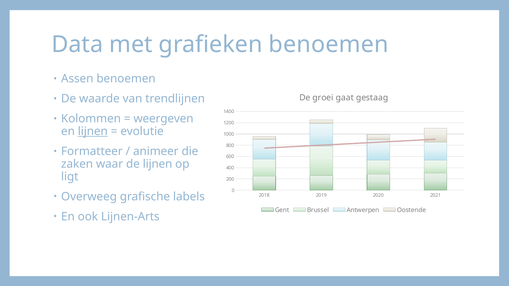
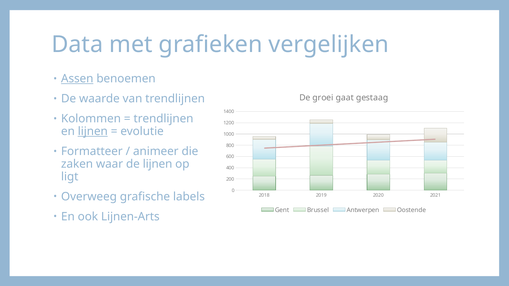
grafieken benoemen: benoemen -> vergelijken
Assen underline: none -> present
weergeven at (164, 119): weergeven -> trendlijnen
